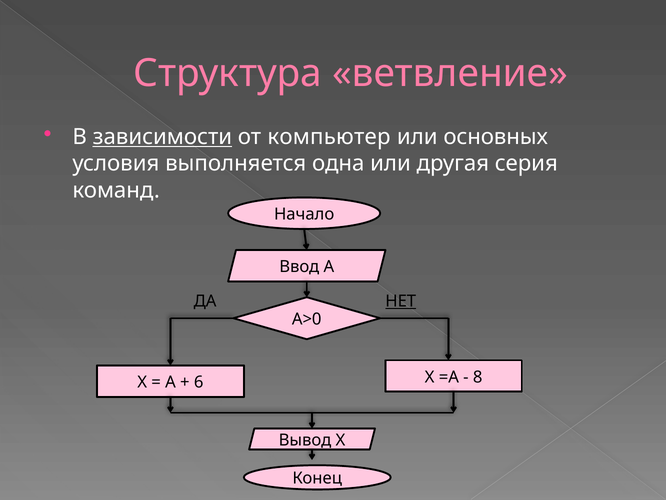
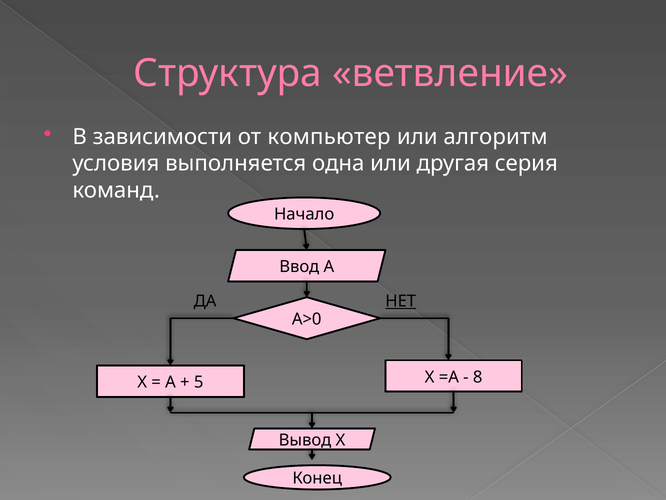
зависимости underline: present -> none
основных: основных -> алгоритм
6: 6 -> 5
